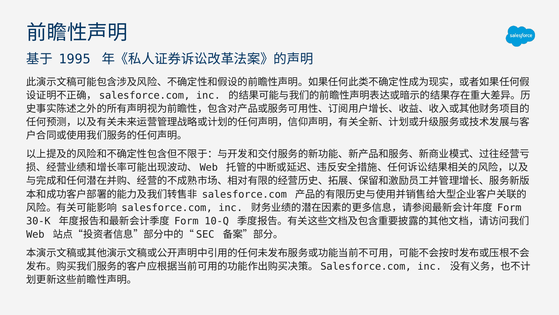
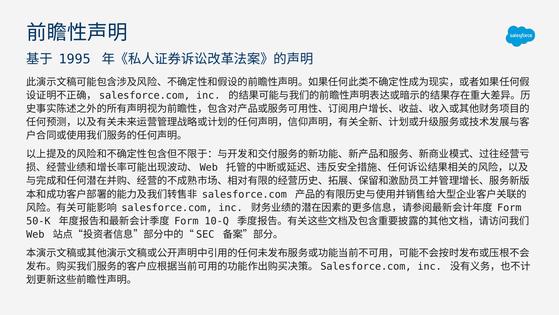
30-K: 30-K -> 50-K
